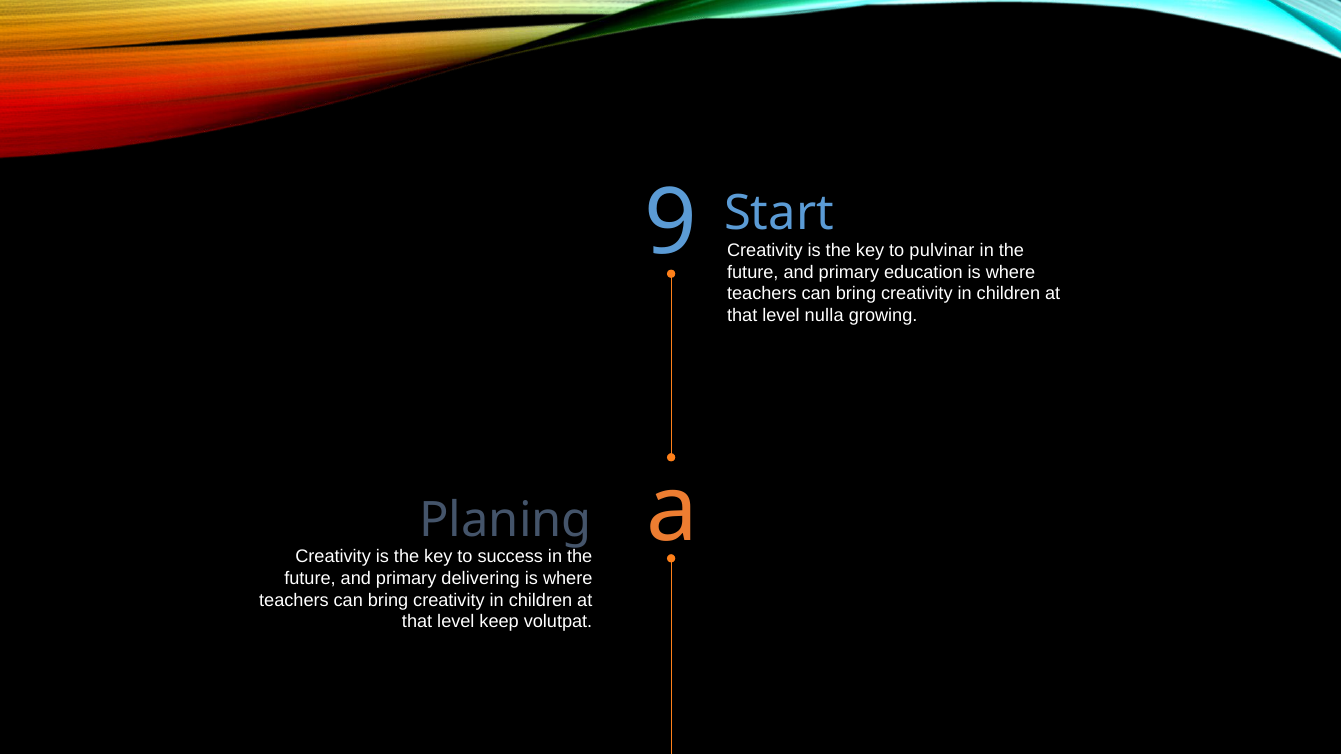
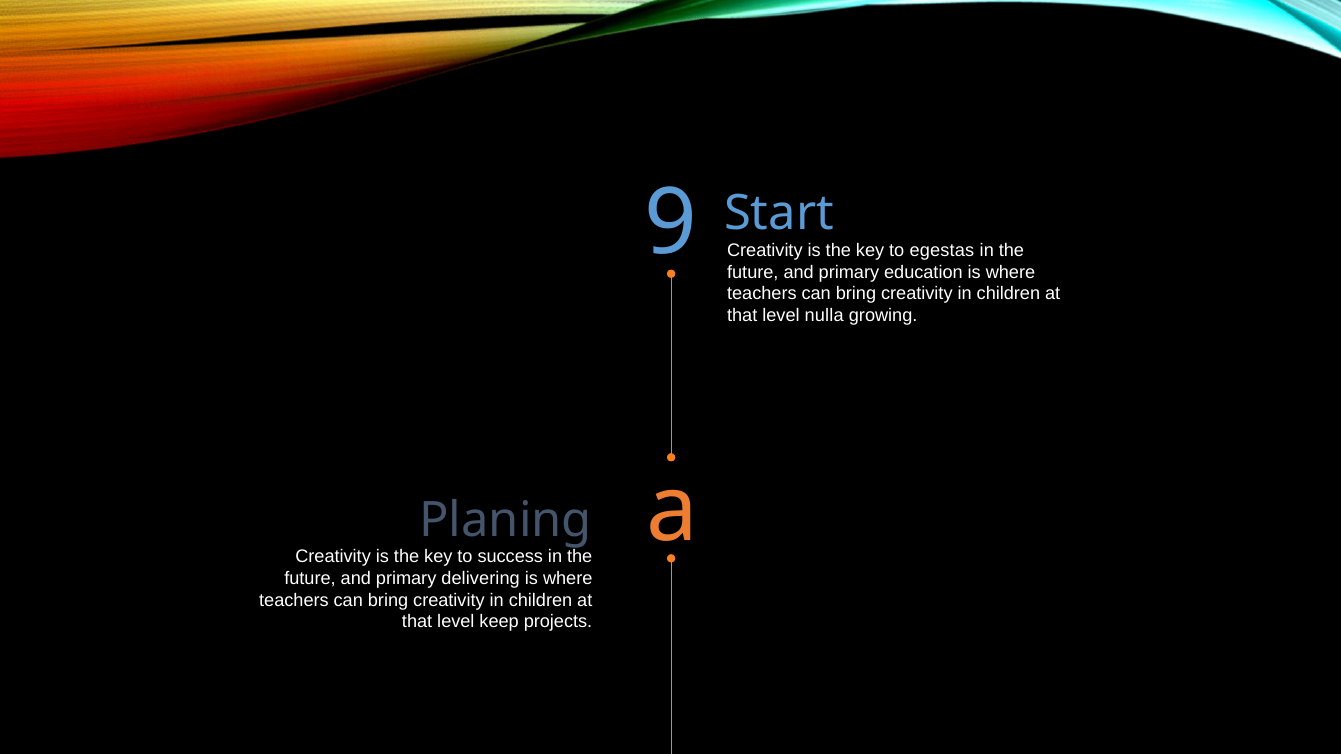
pulvinar: pulvinar -> egestas
volutpat: volutpat -> projects
